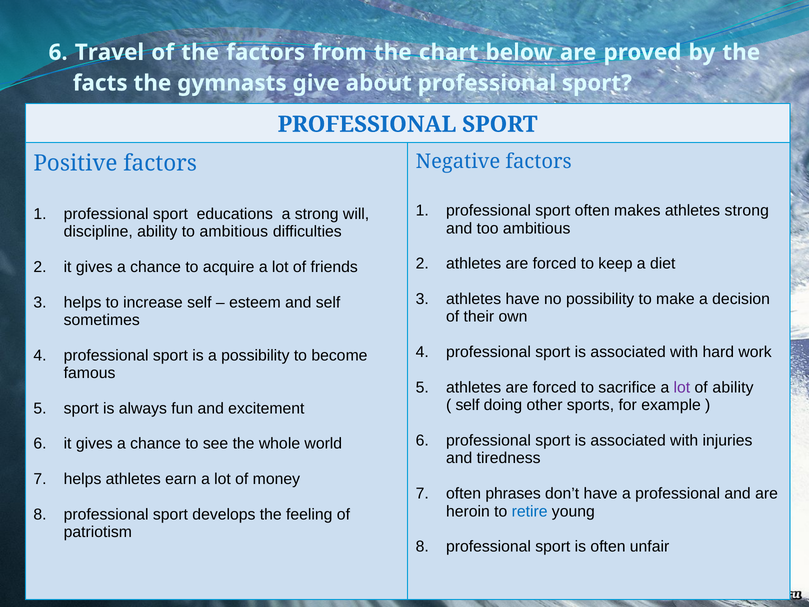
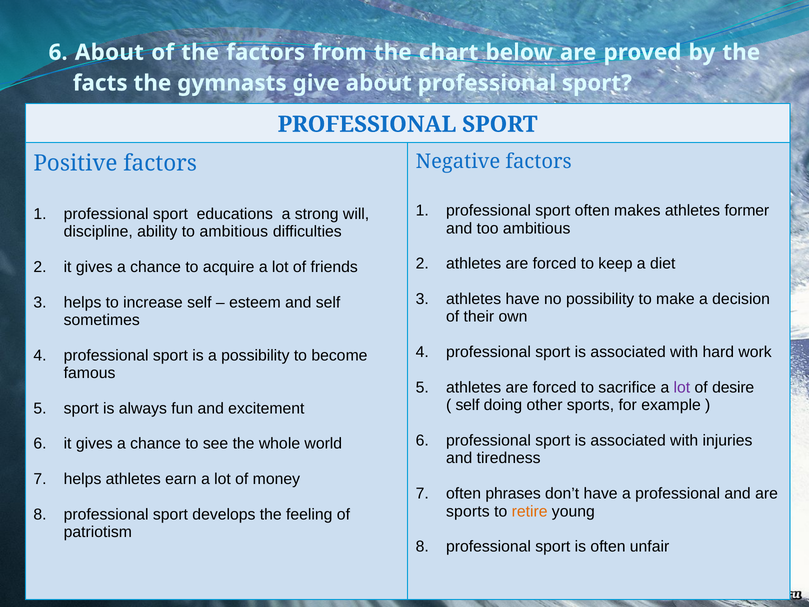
6 Travel: Travel -> About
athletes strong: strong -> former
of ability: ability -> desire
heroin at (468, 511): heroin -> sports
retire colour: blue -> orange
